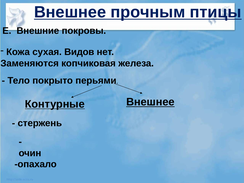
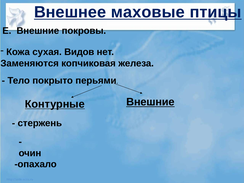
прочным: прочным -> маховые
Контурные Внешнее: Внешнее -> Внешние
